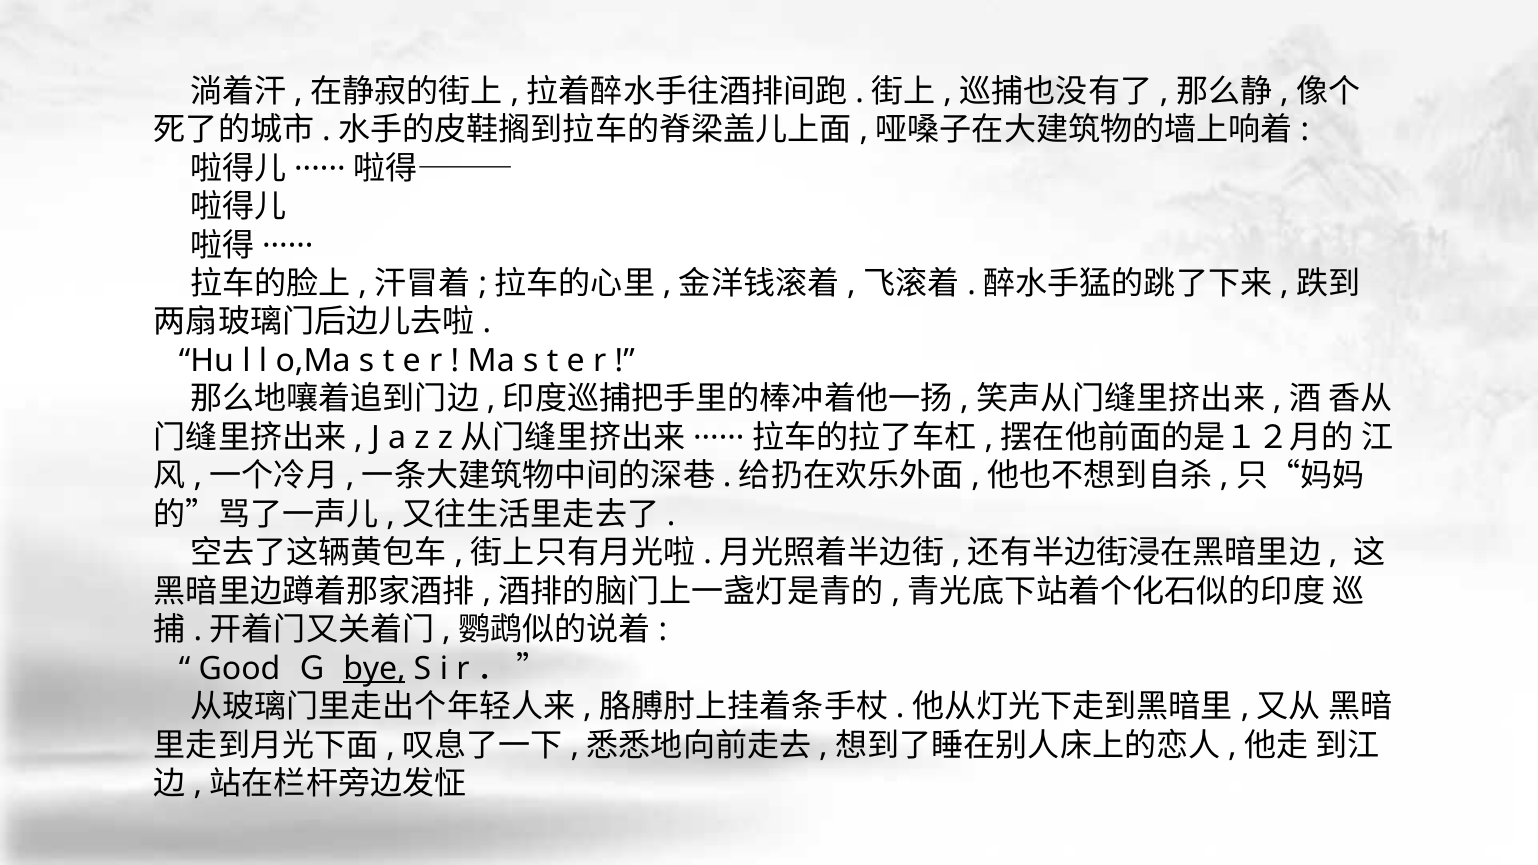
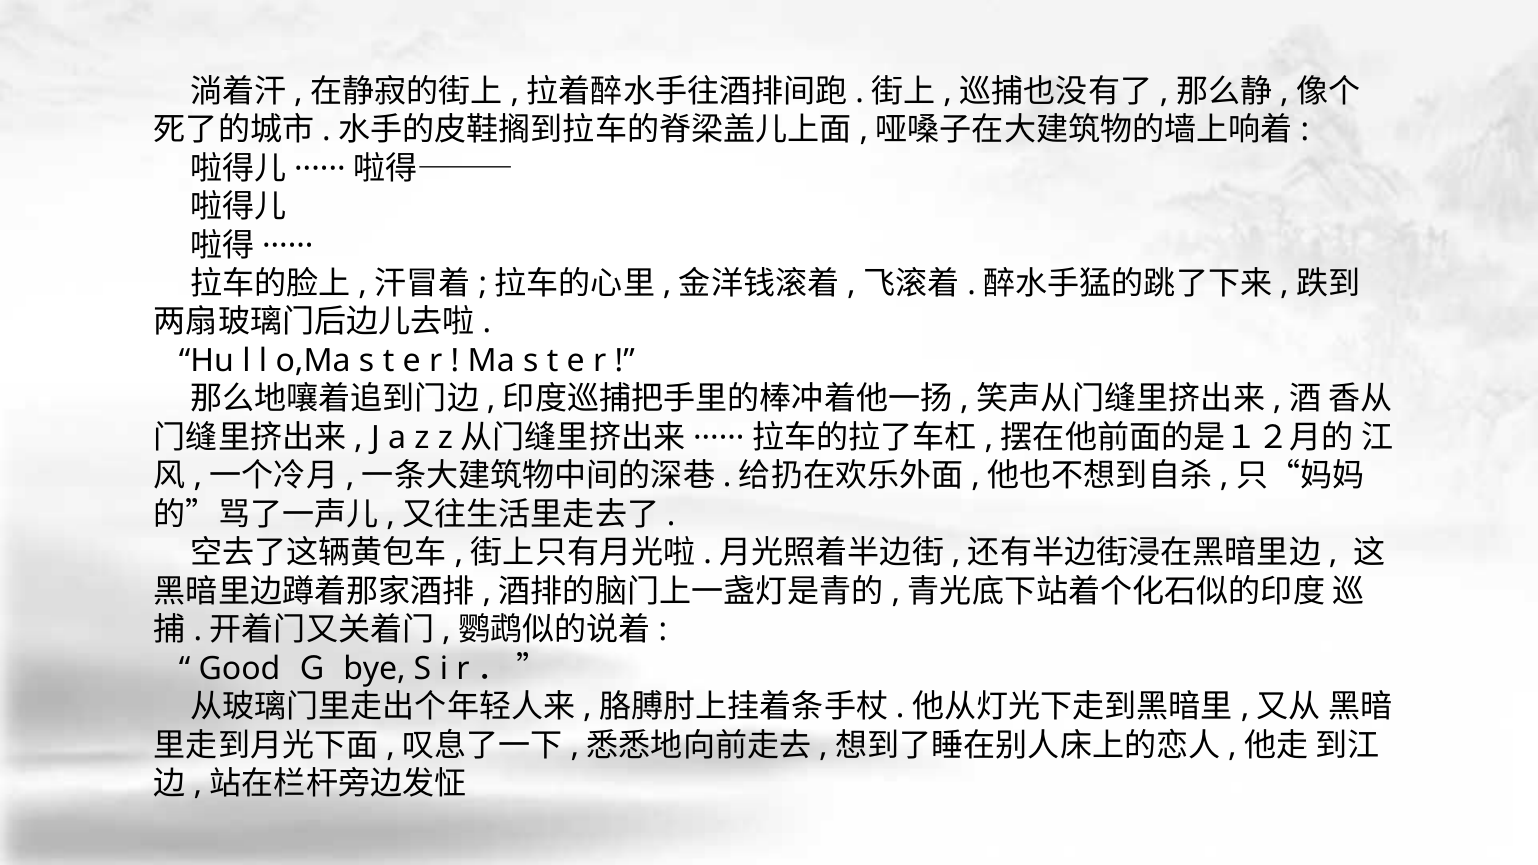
bye underline: present -> none
